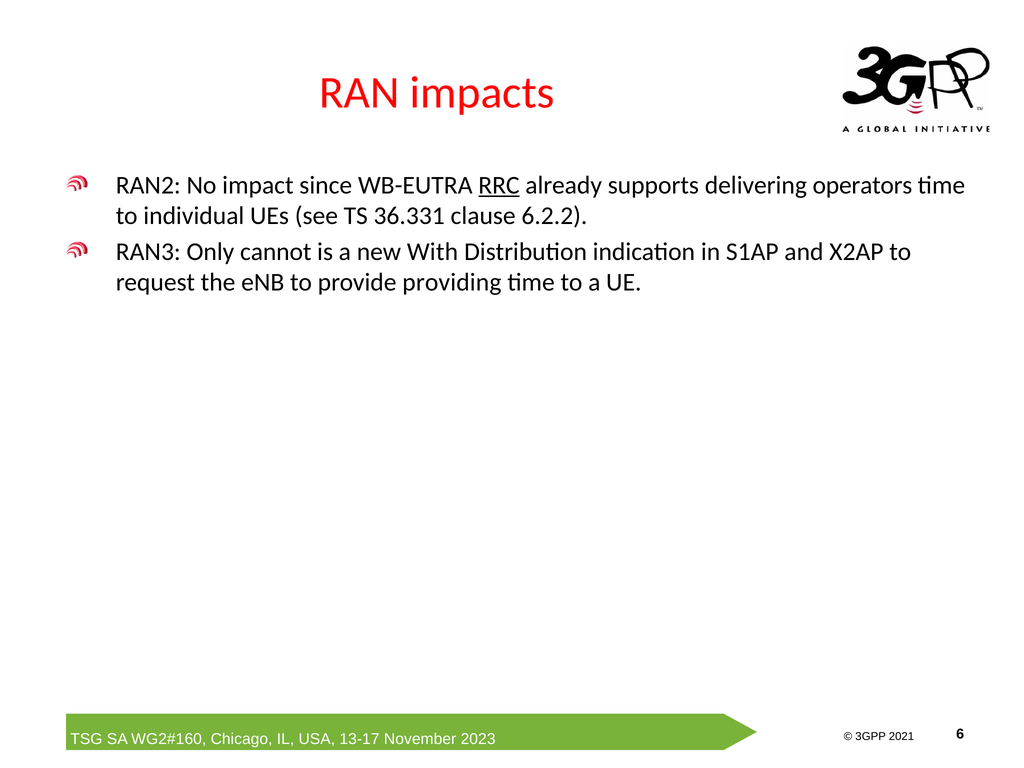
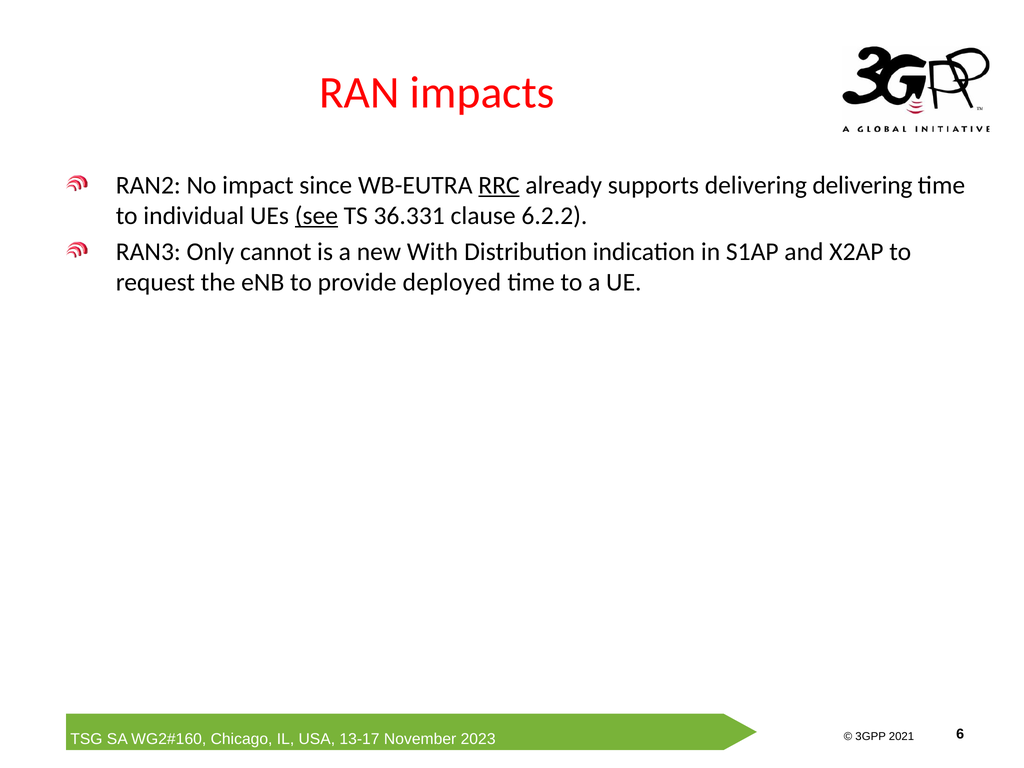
delivering operators: operators -> delivering
see underline: none -> present
providing: providing -> deployed
